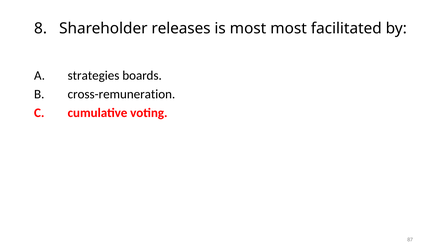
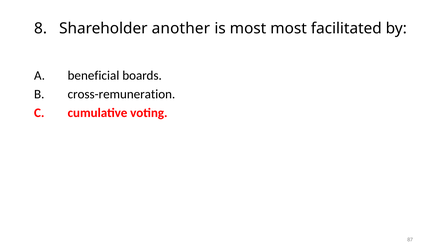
releases: releases -> another
strategies: strategies -> beneficial
